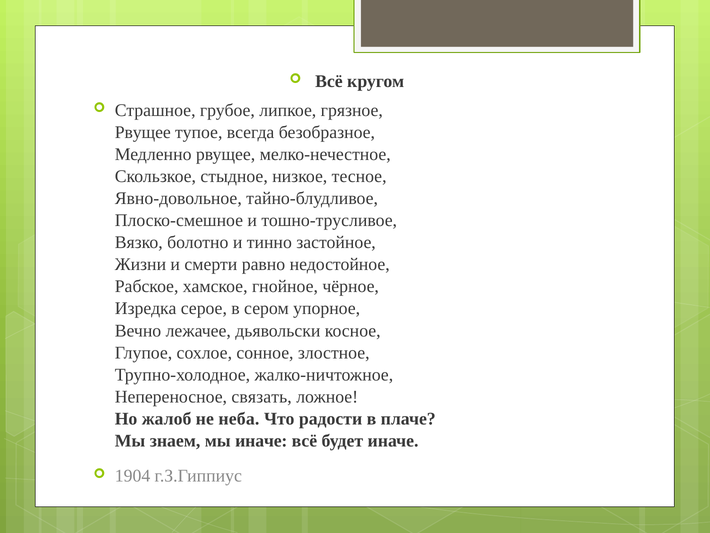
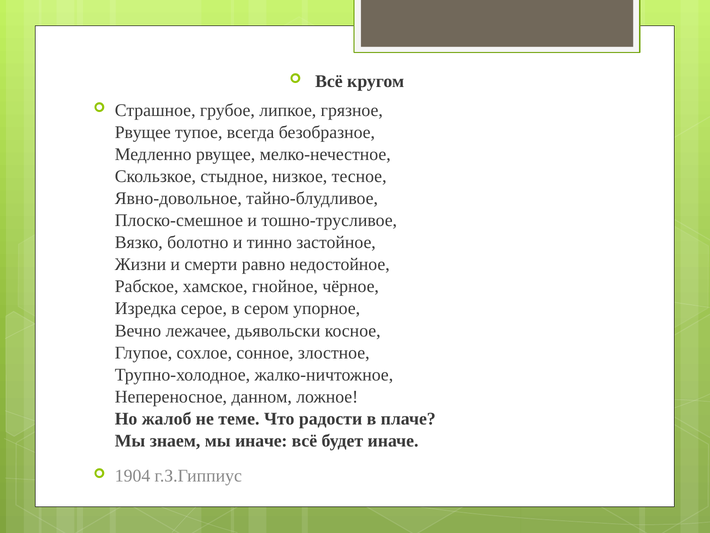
связать: связать -> данном
неба: неба -> теме
